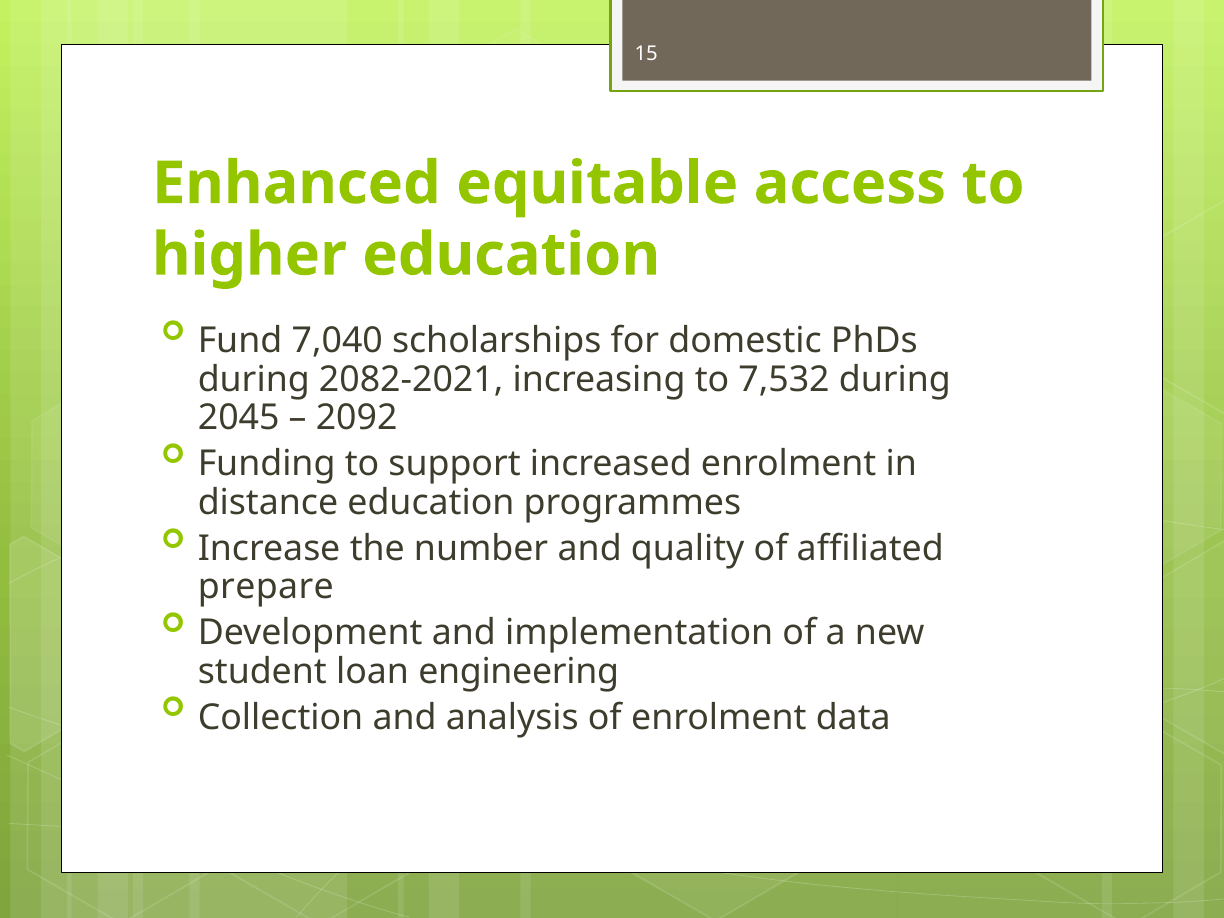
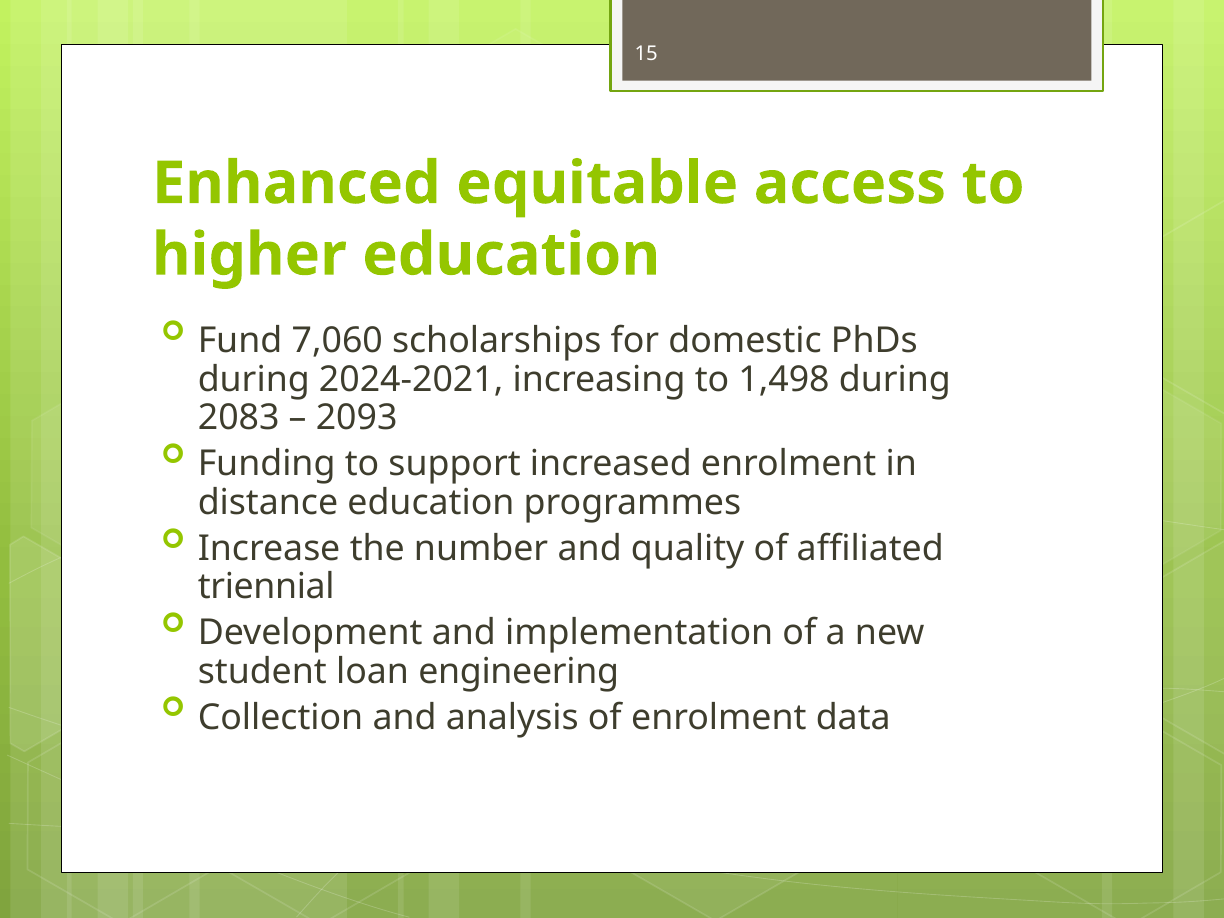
7,040: 7,040 -> 7,060
2082-2021: 2082-2021 -> 2024-2021
7,532: 7,532 -> 1,498
2045: 2045 -> 2083
2092: 2092 -> 2093
prepare: prepare -> triennial
